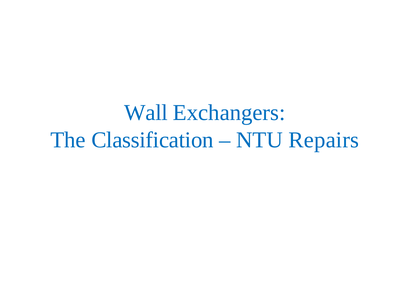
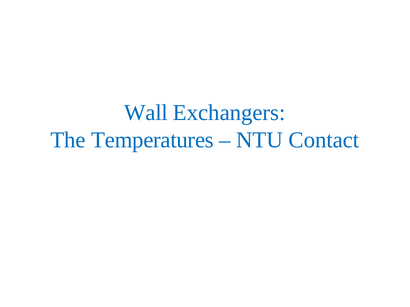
Classification: Classification -> Temperatures
Repairs: Repairs -> Contact
